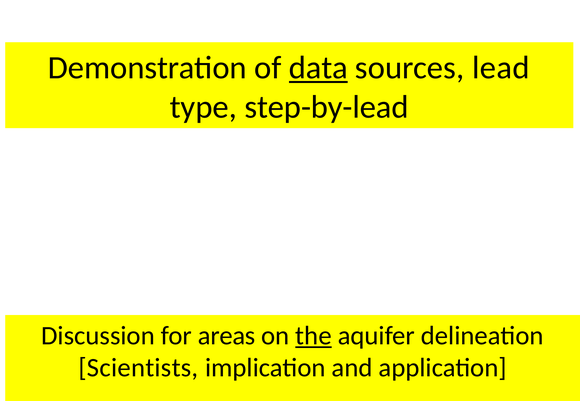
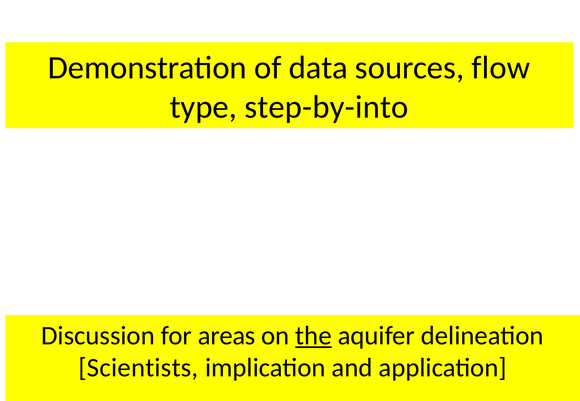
data underline: present -> none
lead: lead -> flow
step-by-lead: step-by-lead -> step-by-into
